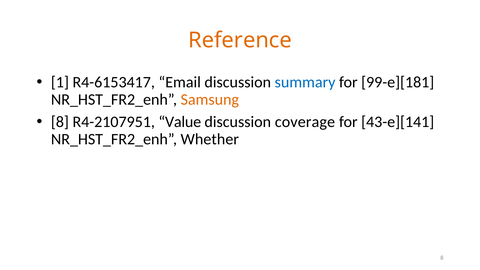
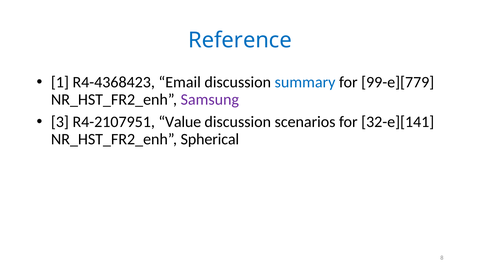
Reference colour: orange -> blue
R4-6153417: R4-6153417 -> R4-4368423
99-e][181: 99-e][181 -> 99-e][779
Samsung colour: orange -> purple
8 at (60, 122): 8 -> 3
coverage: coverage -> scenarios
43-e][141: 43-e][141 -> 32-e][141
Whether: Whether -> Spherical
